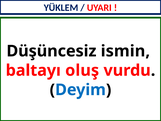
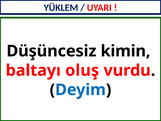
ismin: ismin -> kimin
